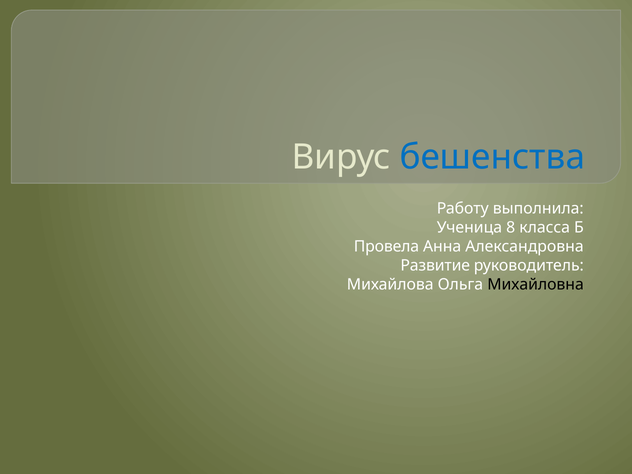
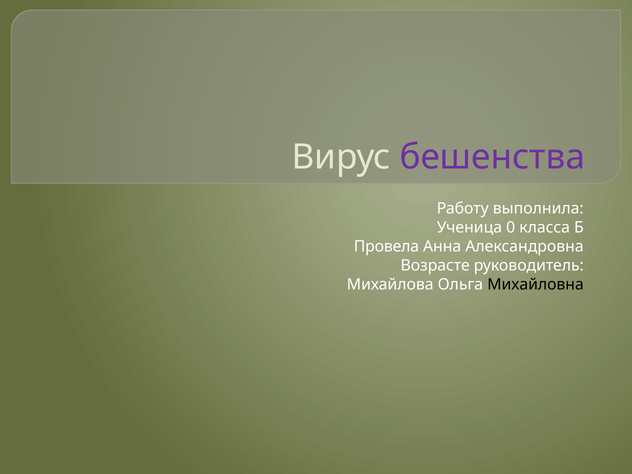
бешенства colour: blue -> purple
8: 8 -> 0
Развитие: Развитие -> Возрасте
